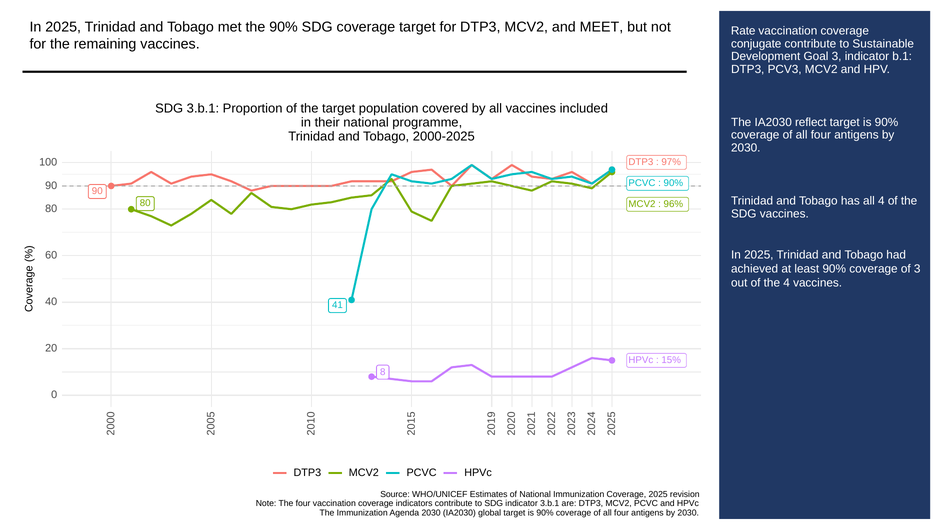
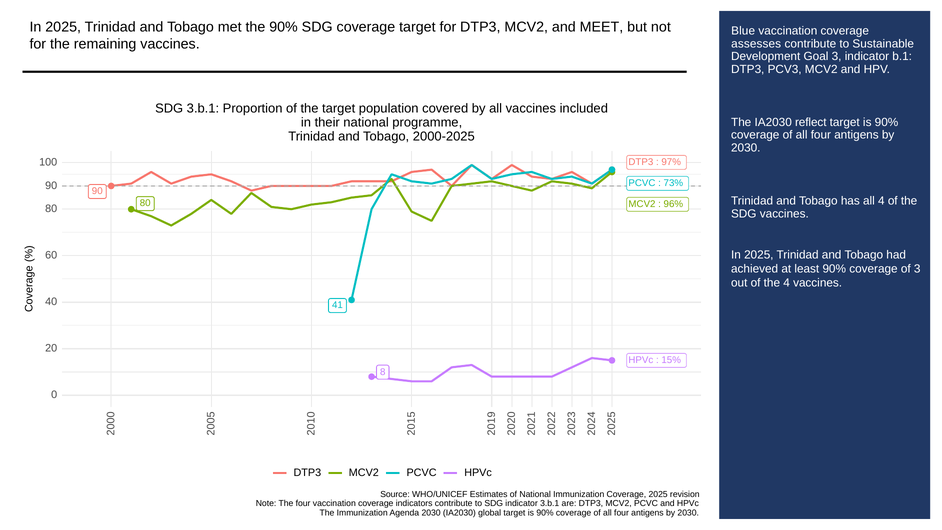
Rate: Rate -> Blue
conjugate: conjugate -> assesses
90% at (673, 183): 90% -> 73%
